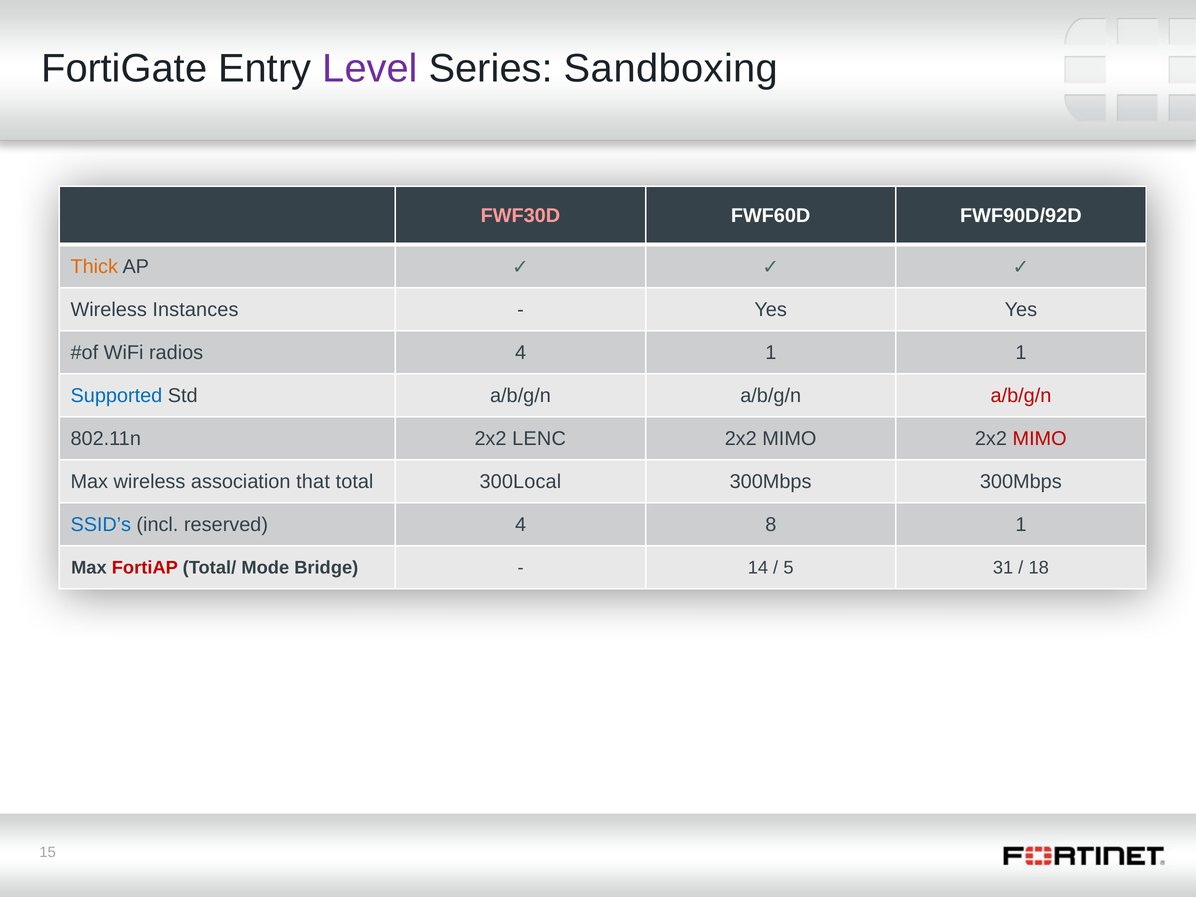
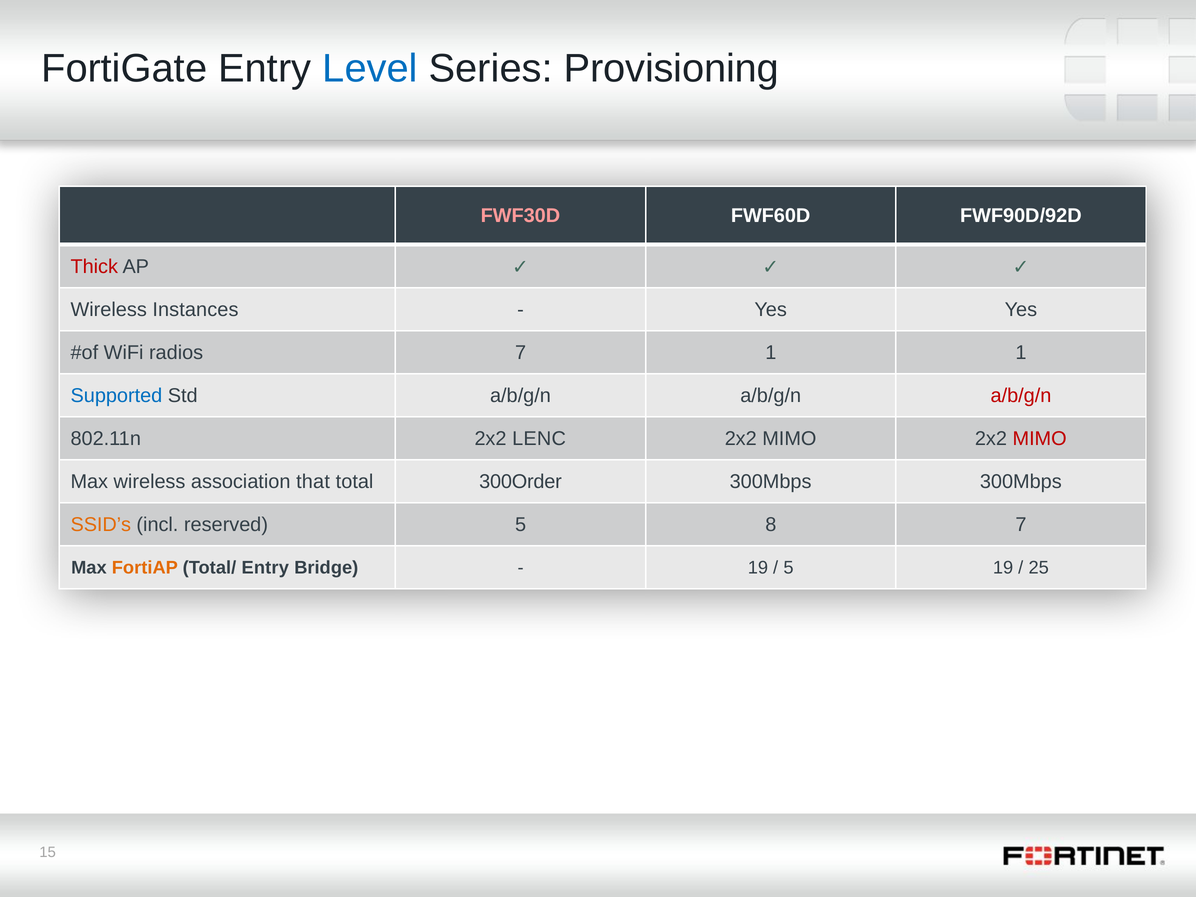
Level colour: purple -> blue
Sandboxing: Sandboxing -> Provisioning
Thick colour: orange -> red
radios 4: 4 -> 7
300Local: 300Local -> 300Order
SSID’s colour: blue -> orange
reserved 4: 4 -> 5
8 1: 1 -> 7
FortiAP colour: red -> orange
Total/ Mode: Mode -> Entry
14 at (758, 568): 14 -> 19
5 31: 31 -> 19
18: 18 -> 25
